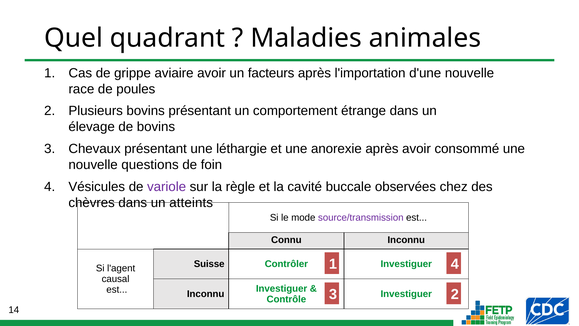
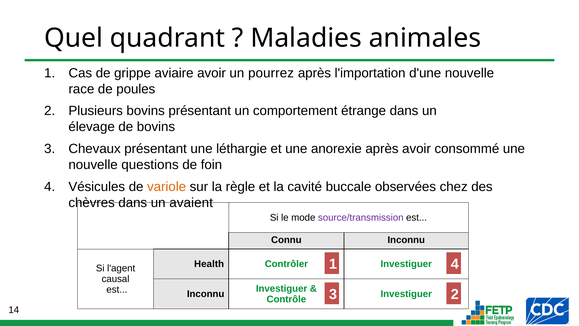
facteurs: facteurs -> pourrez
variole colour: purple -> orange
atteints: atteints -> avaient
Suisse: Suisse -> Health
